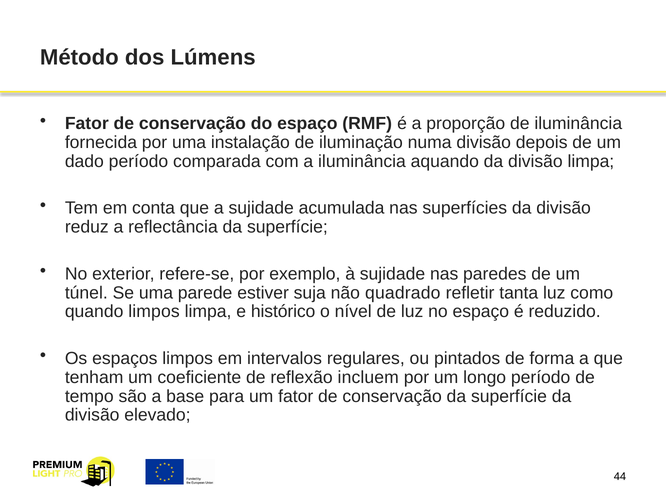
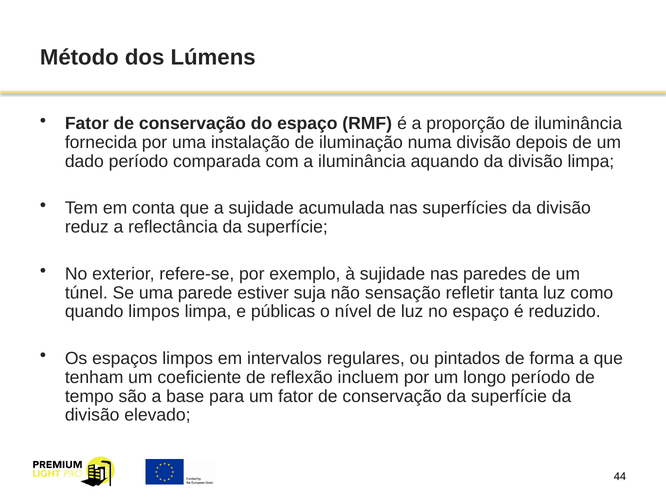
quadrado: quadrado -> sensação
histórico: histórico -> públicas
